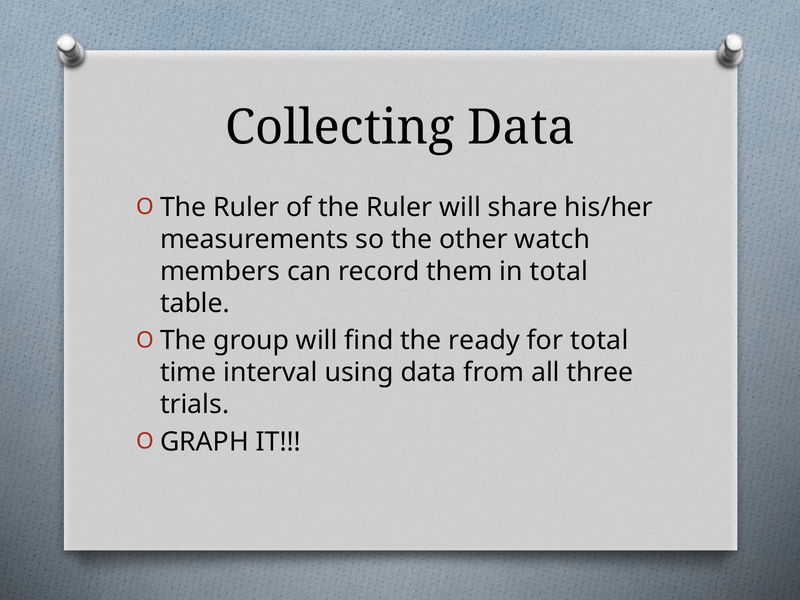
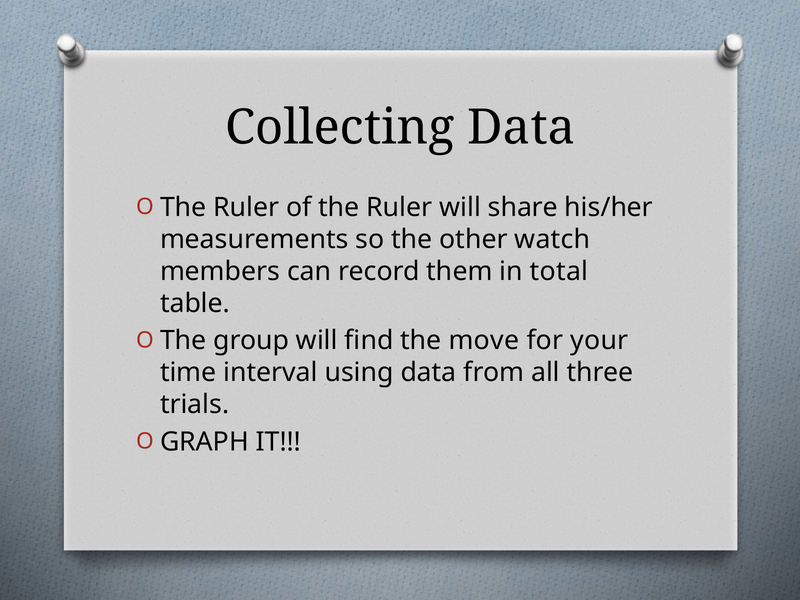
ready: ready -> move
for total: total -> your
